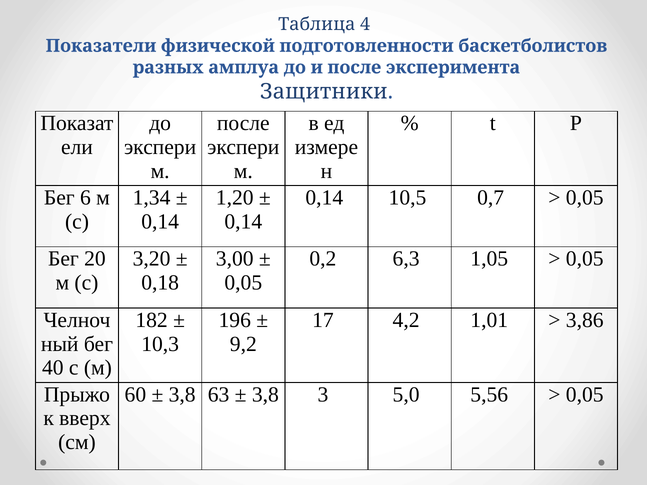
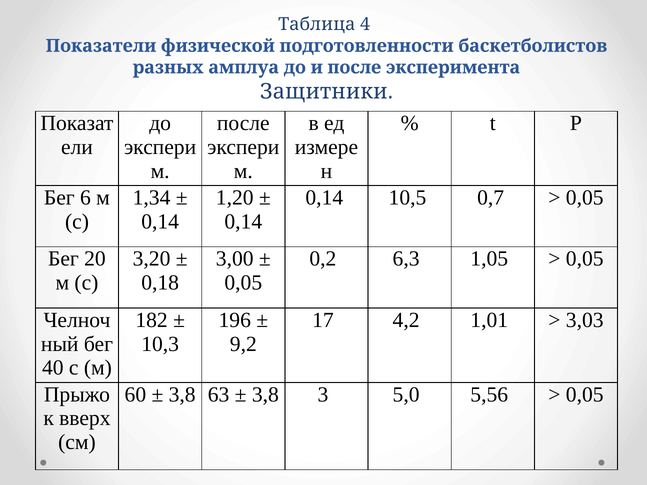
3,86: 3,86 -> 3,03
